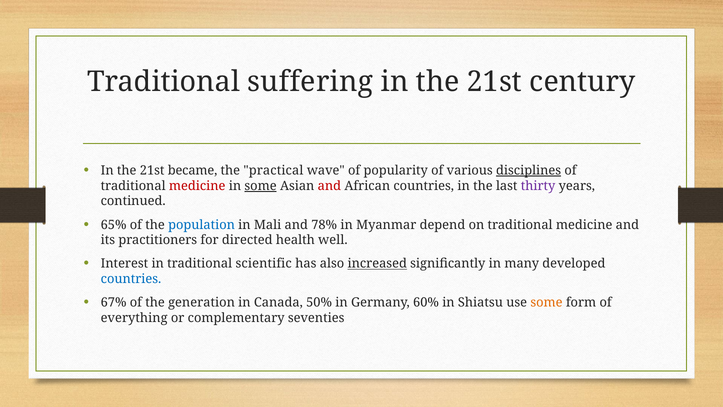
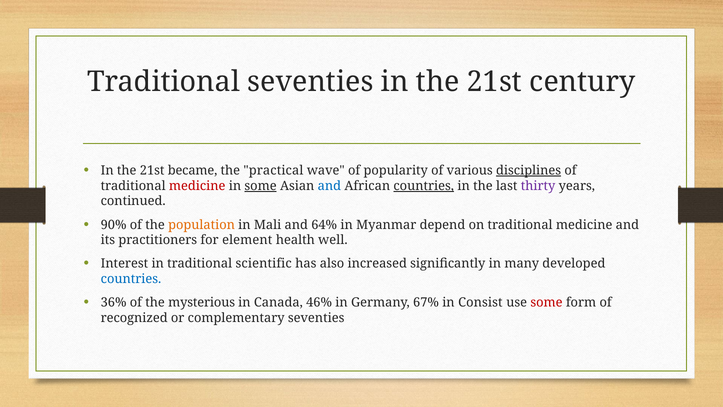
Traditional suffering: suffering -> seventies
and at (329, 186) colour: red -> blue
countries at (424, 186) underline: none -> present
65%: 65% -> 90%
population colour: blue -> orange
78%: 78% -> 64%
directed: directed -> element
increased underline: present -> none
67%: 67% -> 36%
generation: generation -> mysterious
50%: 50% -> 46%
60%: 60% -> 67%
Shiatsu: Shiatsu -> Consist
some at (546, 302) colour: orange -> red
everything: everything -> recognized
